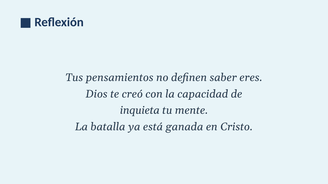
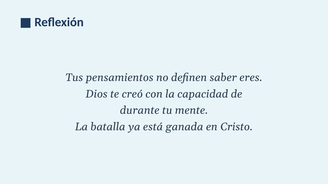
inquieta: inquieta -> durante
